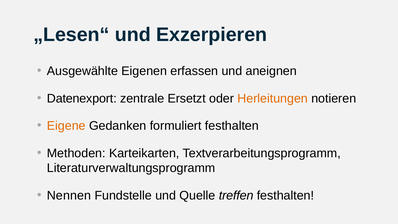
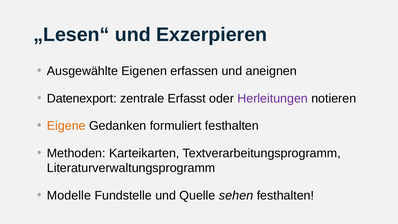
Ersetzt: Ersetzt -> Erfasst
Herleitungen colour: orange -> purple
Nennen: Nennen -> Modelle
treffen: treffen -> sehen
